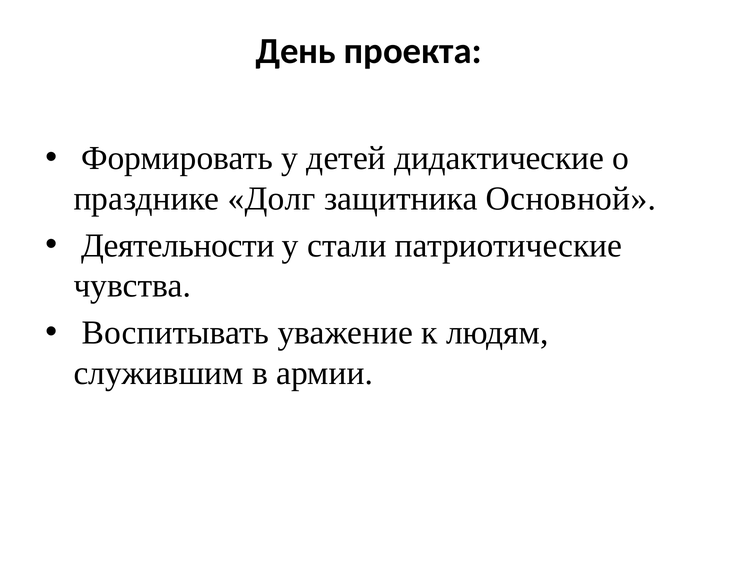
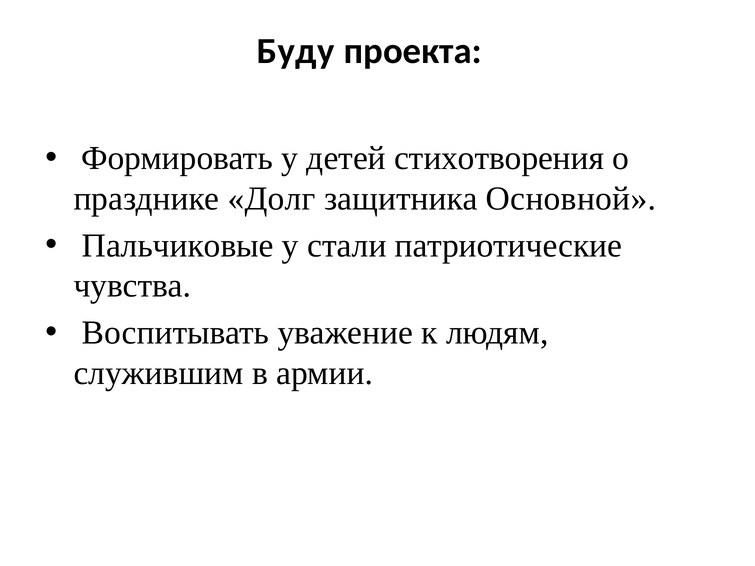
День: День -> Буду
дидактические: дидактические -> стихотворения
Деятельности: Деятельности -> Пальчиковые
